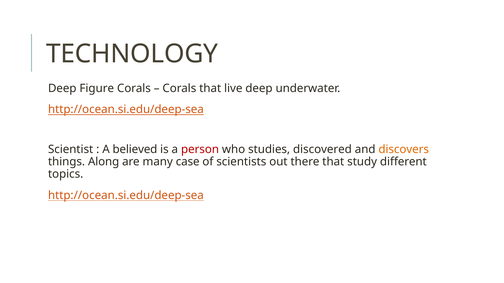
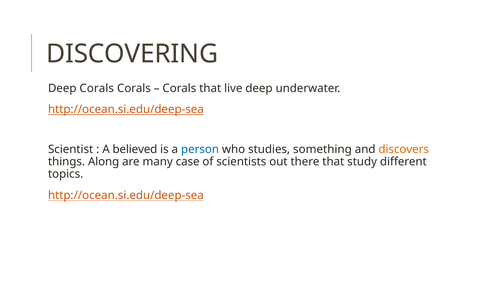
TECHNOLOGY: TECHNOLOGY -> DISCOVERING
Deep Figure: Figure -> Corals
person colour: red -> blue
discovered: discovered -> something
